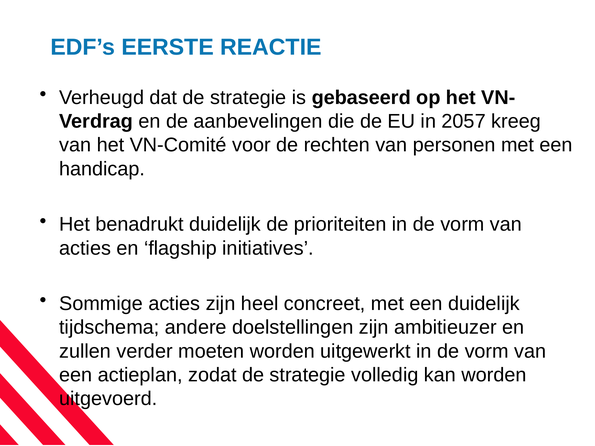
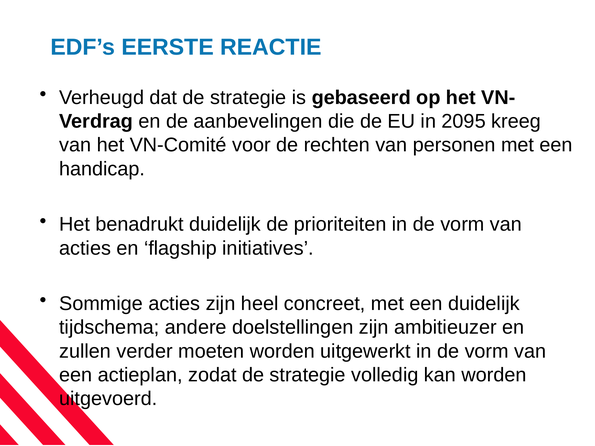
2057: 2057 -> 2095
